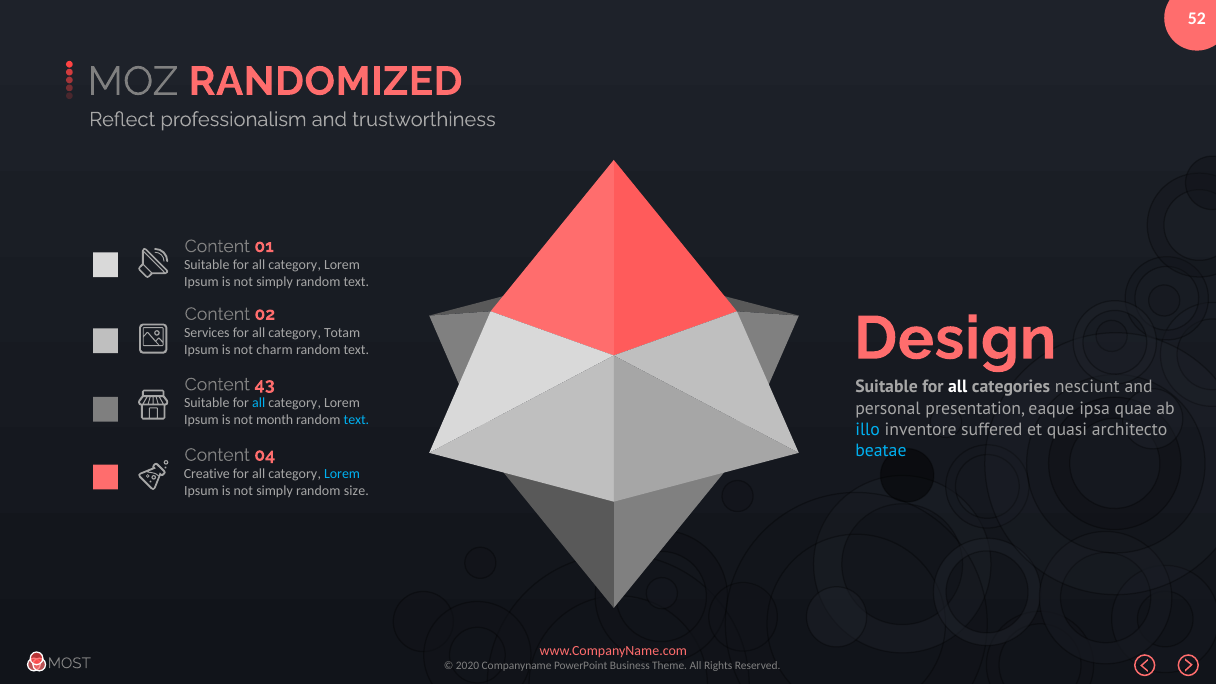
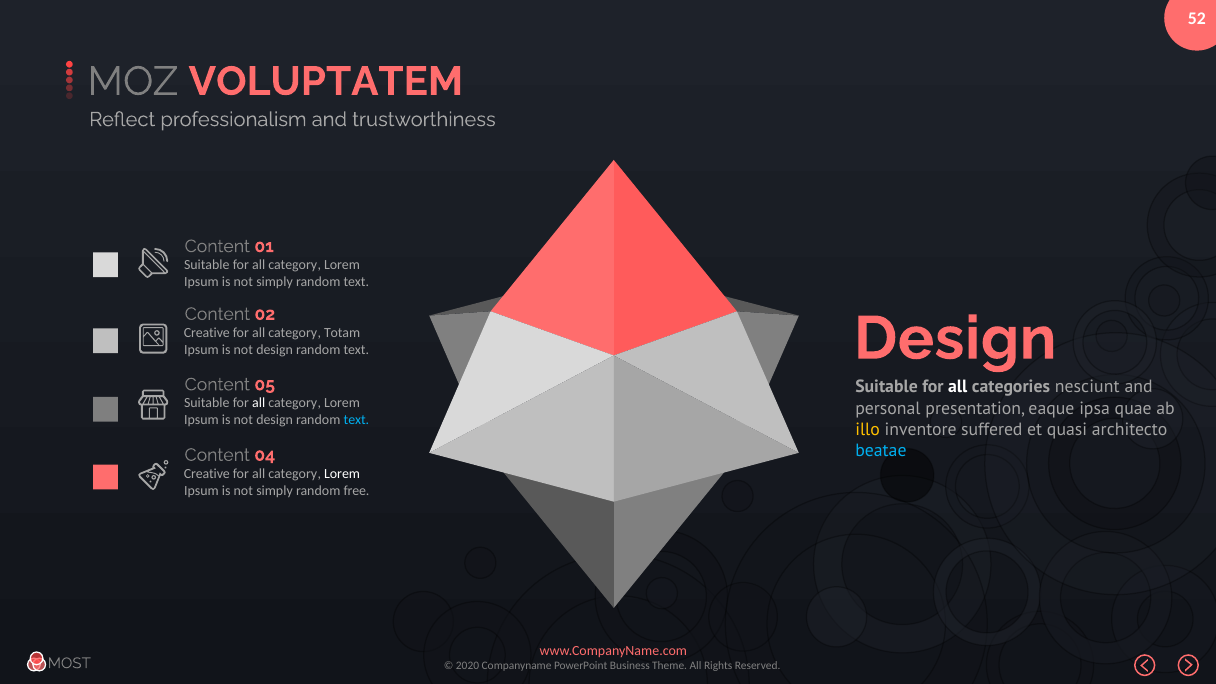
RANDOMIZED: RANDOMIZED -> VOLUPTATEM
Services at (207, 333): Services -> Creative
charm at (275, 350): charm -> design
43: 43 -> 05
all at (259, 403) colour: light blue -> white
month at (275, 420): month -> design
illo colour: light blue -> yellow
Lorem at (342, 474) colour: light blue -> white
size: size -> free
